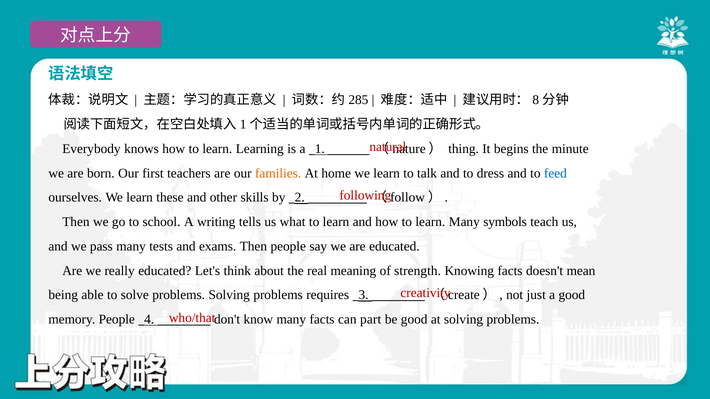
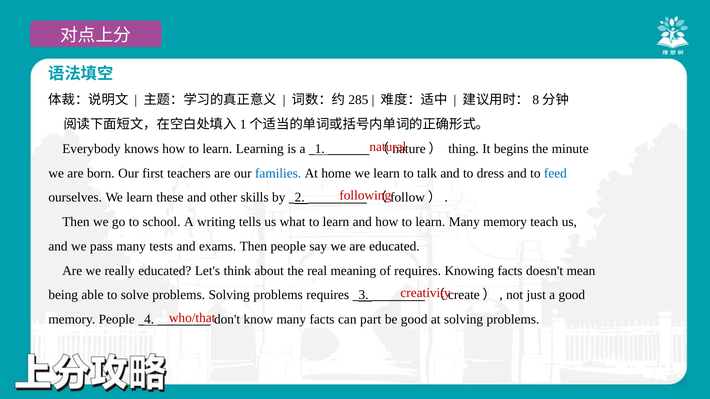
families colour: orange -> blue
Many symbols: symbols -> memory
of strength: strength -> requires
